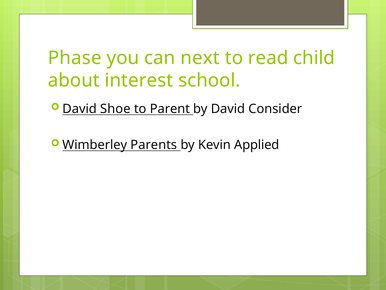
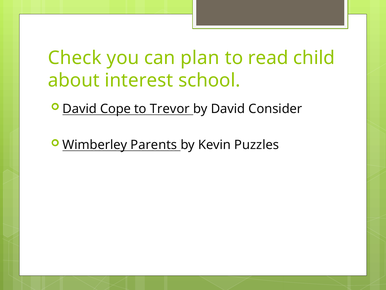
Phase: Phase -> Check
next: next -> plan
Shoe: Shoe -> Cope
Parent: Parent -> Trevor
Applied: Applied -> Puzzles
